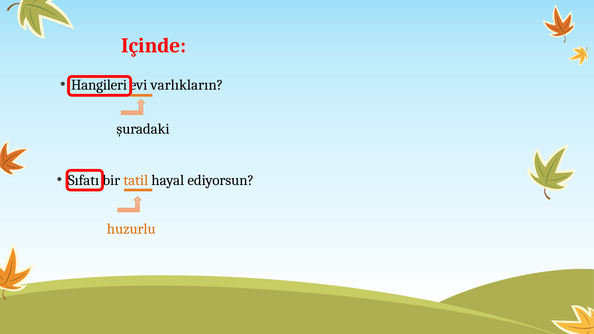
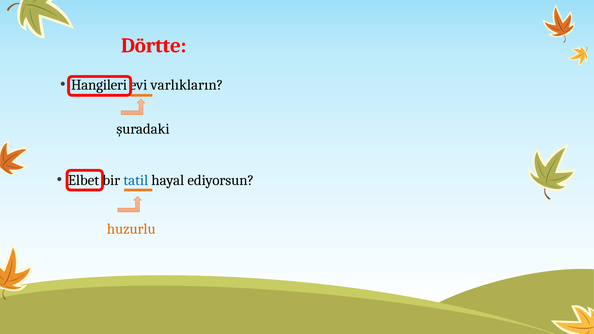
Içinde: Içinde -> Dörtte
Sıfatı: Sıfatı -> Elbet
tatil colour: orange -> blue
